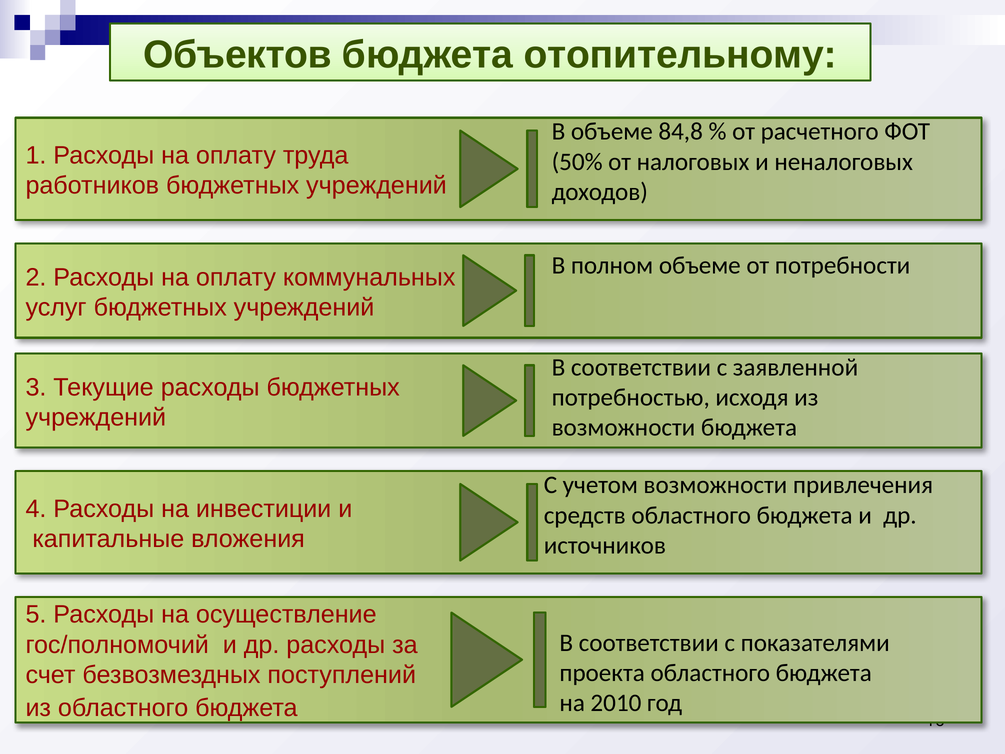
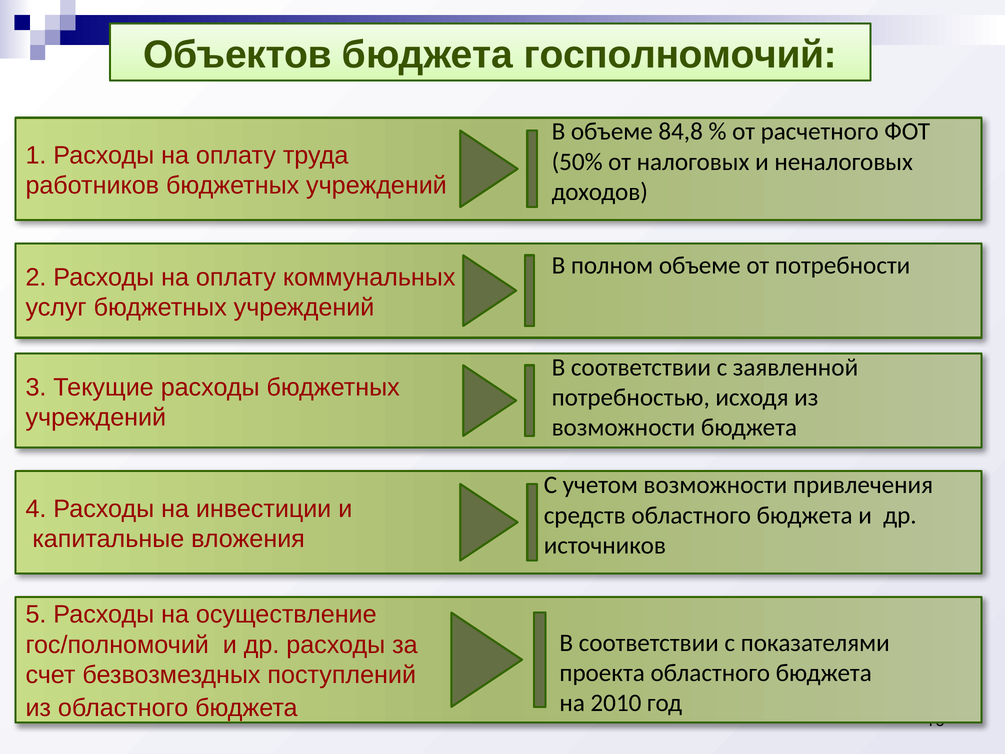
отопительному: отопительному -> госполномочий
